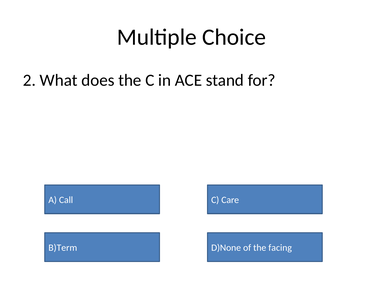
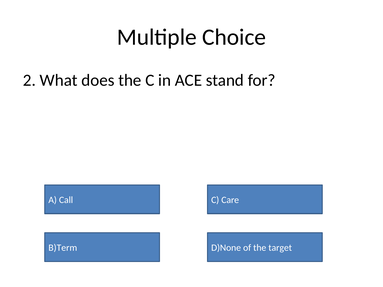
facing: facing -> target
